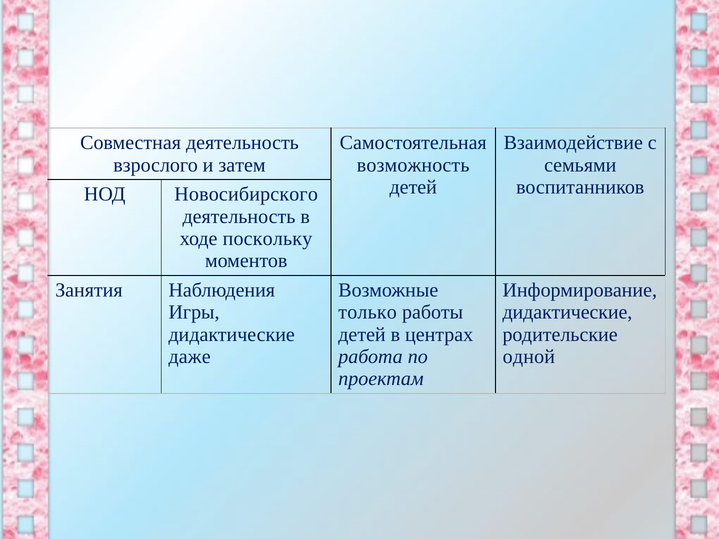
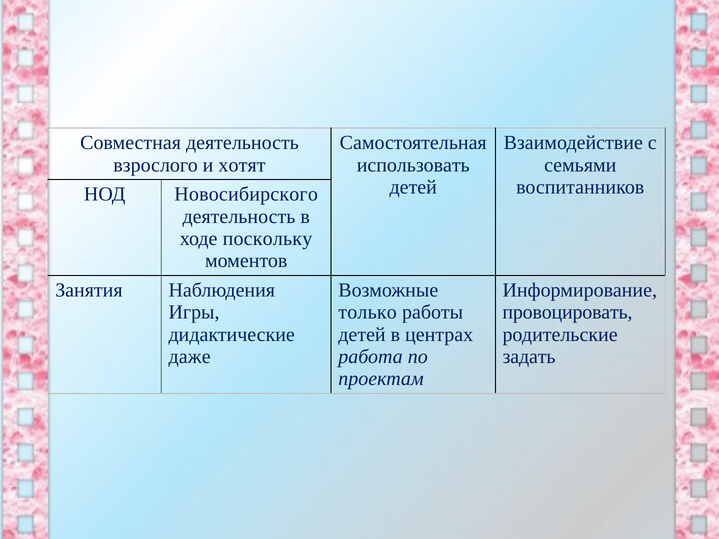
затем: затем -> хотят
возможность: возможность -> использовать
дидактические at (567, 313): дидактические -> провоцировать
одной: одной -> задать
